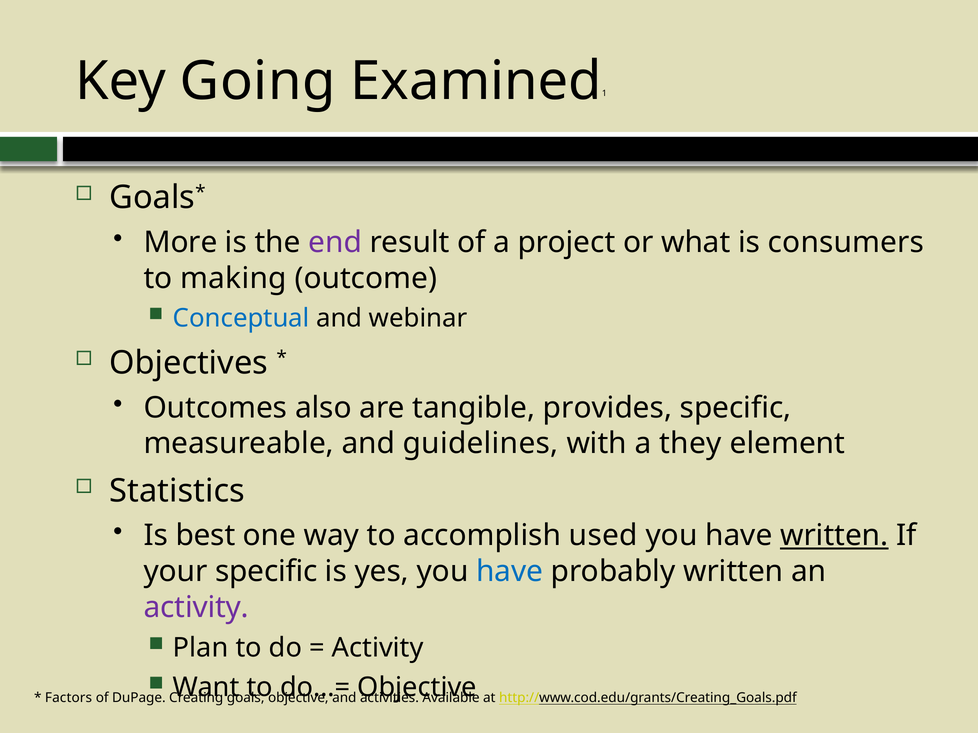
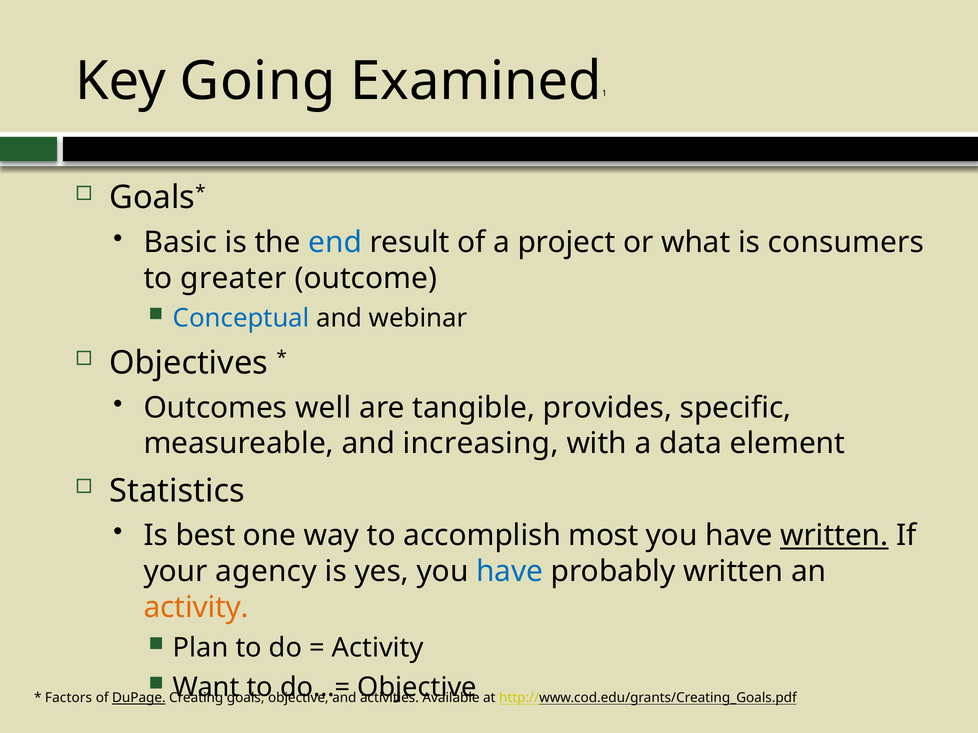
More: More -> Basic
end colour: purple -> blue
making: making -> greater
also: also -> well
guidelines: guidelines -> increasing
they: they -> data
used: used -> most
your specific: specific -> agency
activity at (196, 608) colour: purple -> orange
DuPage underline: none -> present
